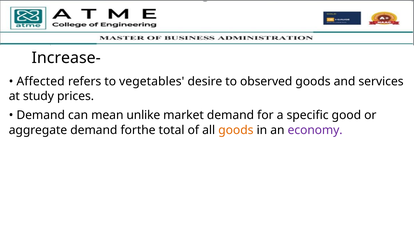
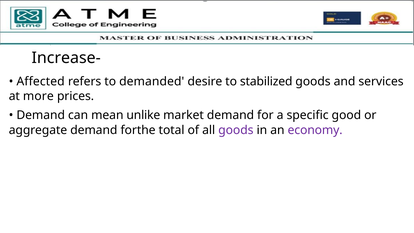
vegetables: vegetables -> demanded
observed: observed -> stabilized
study: study -> more
goods at (236, 130) colour: orange -> purple
